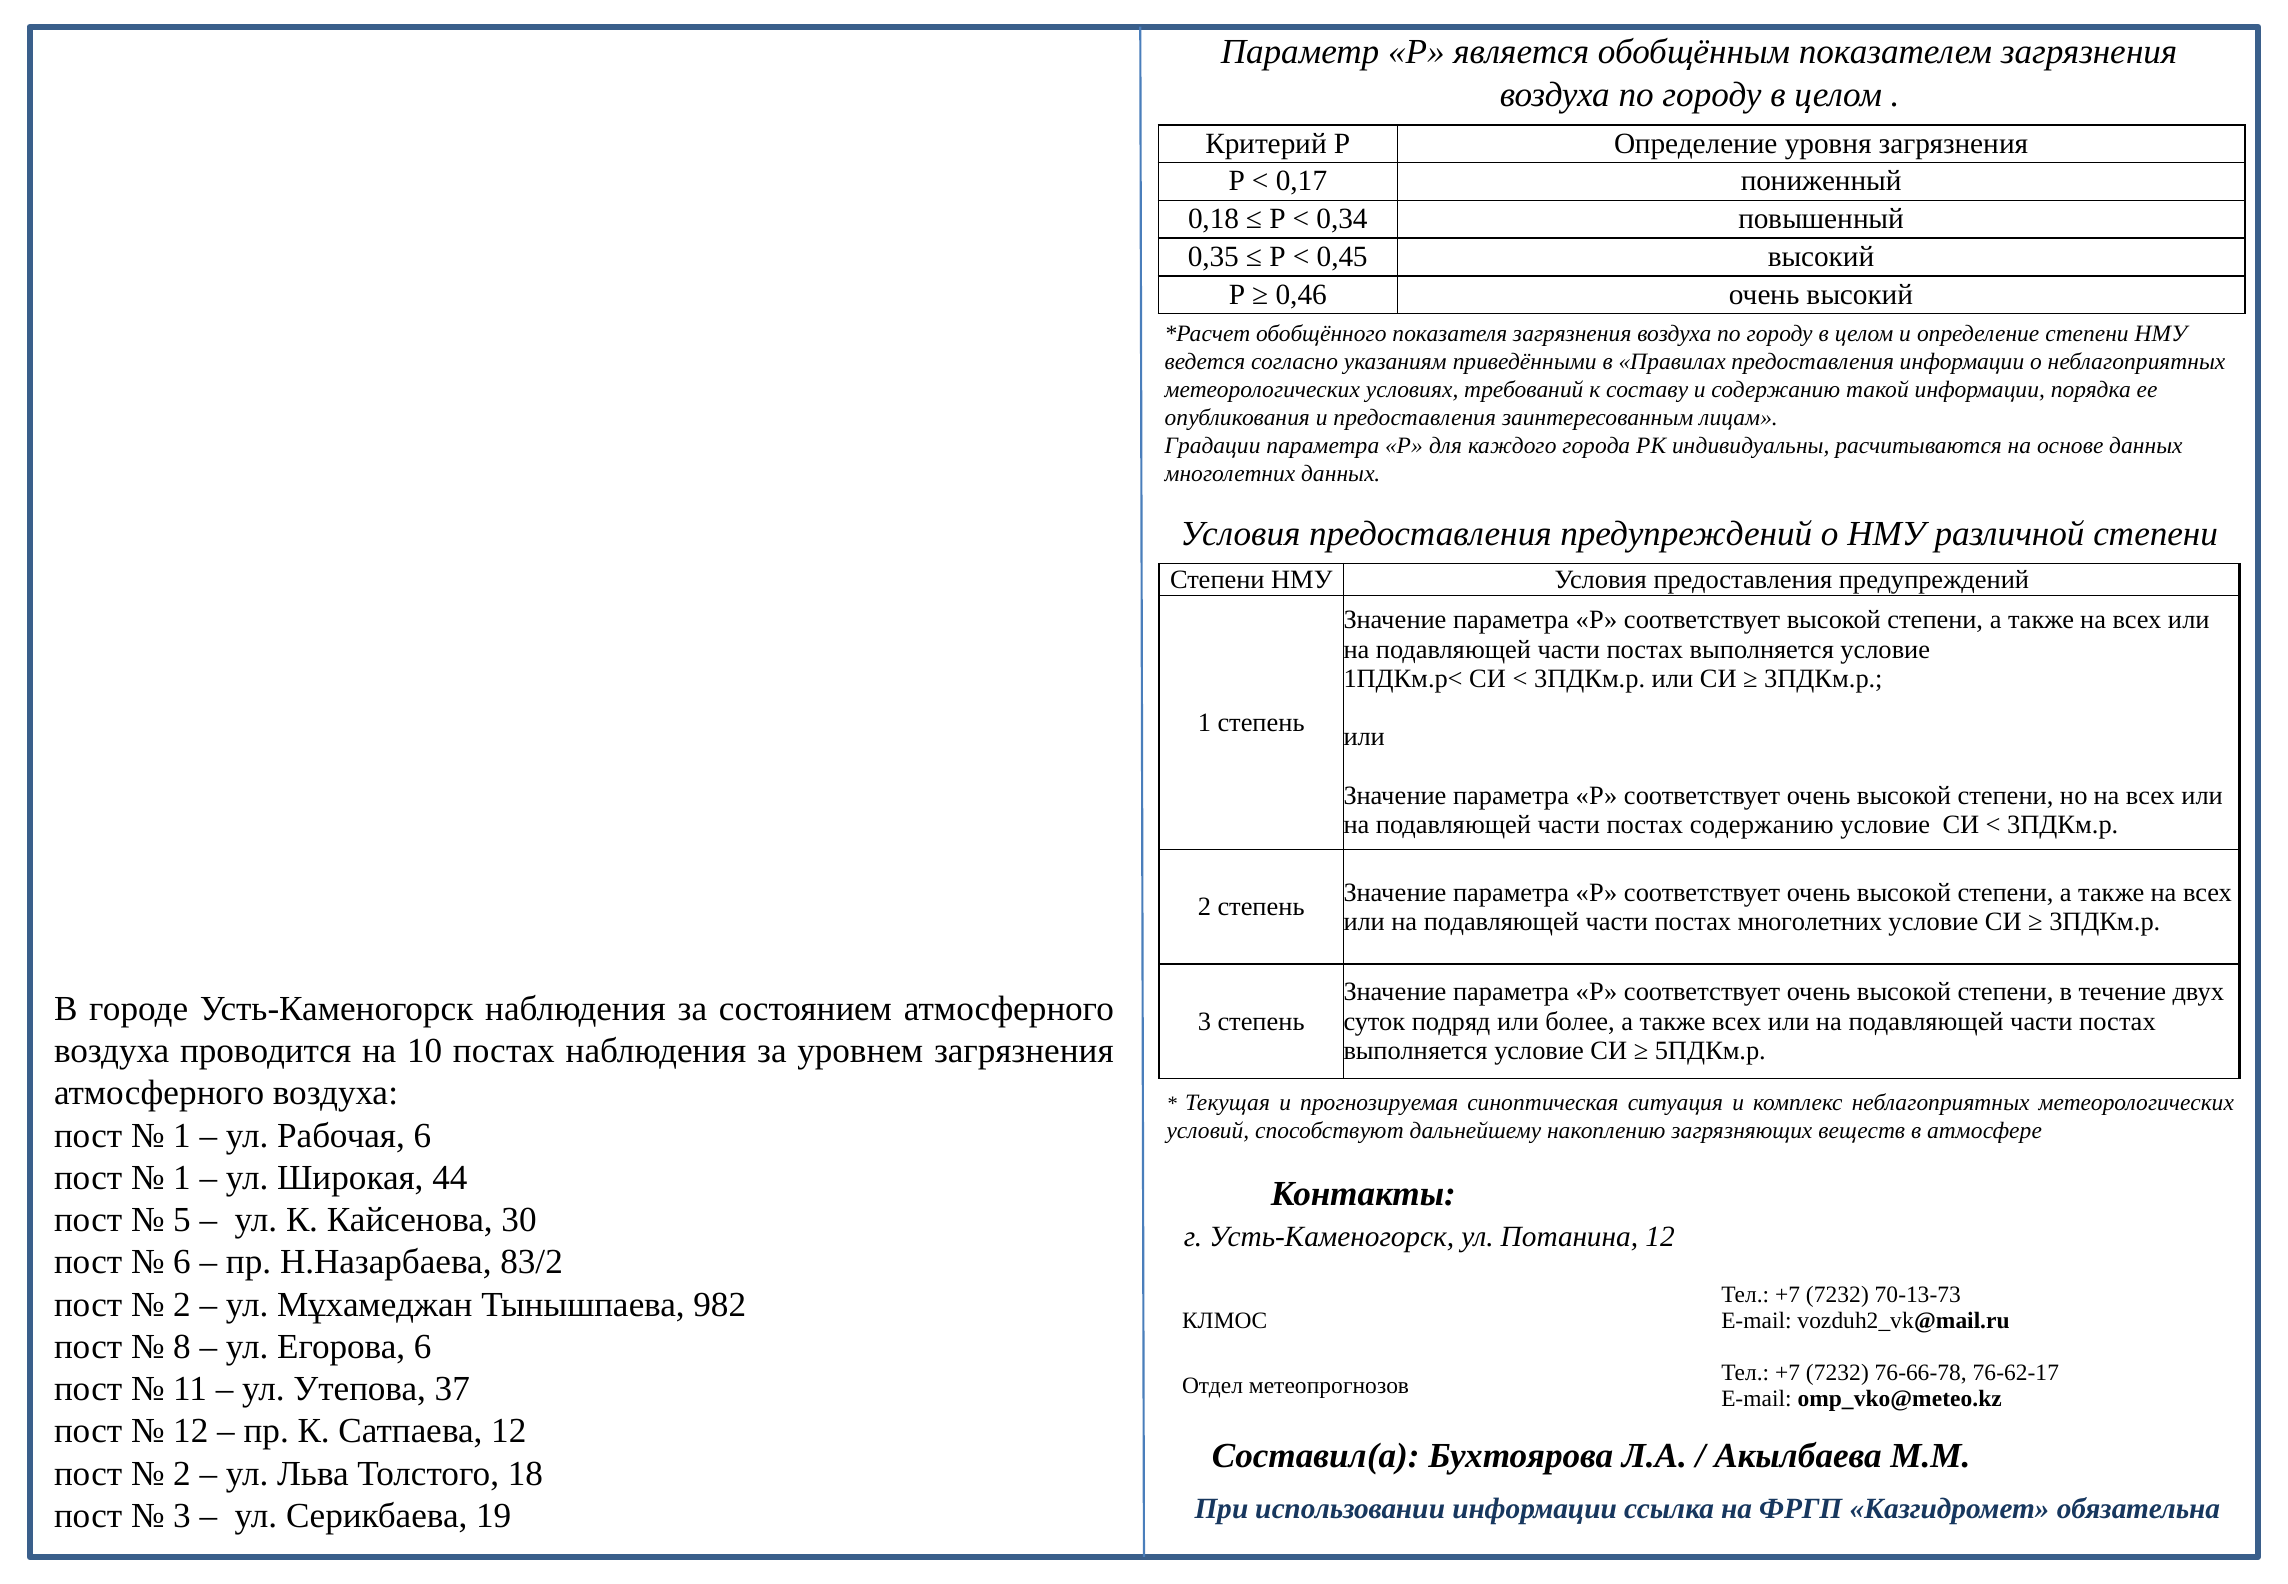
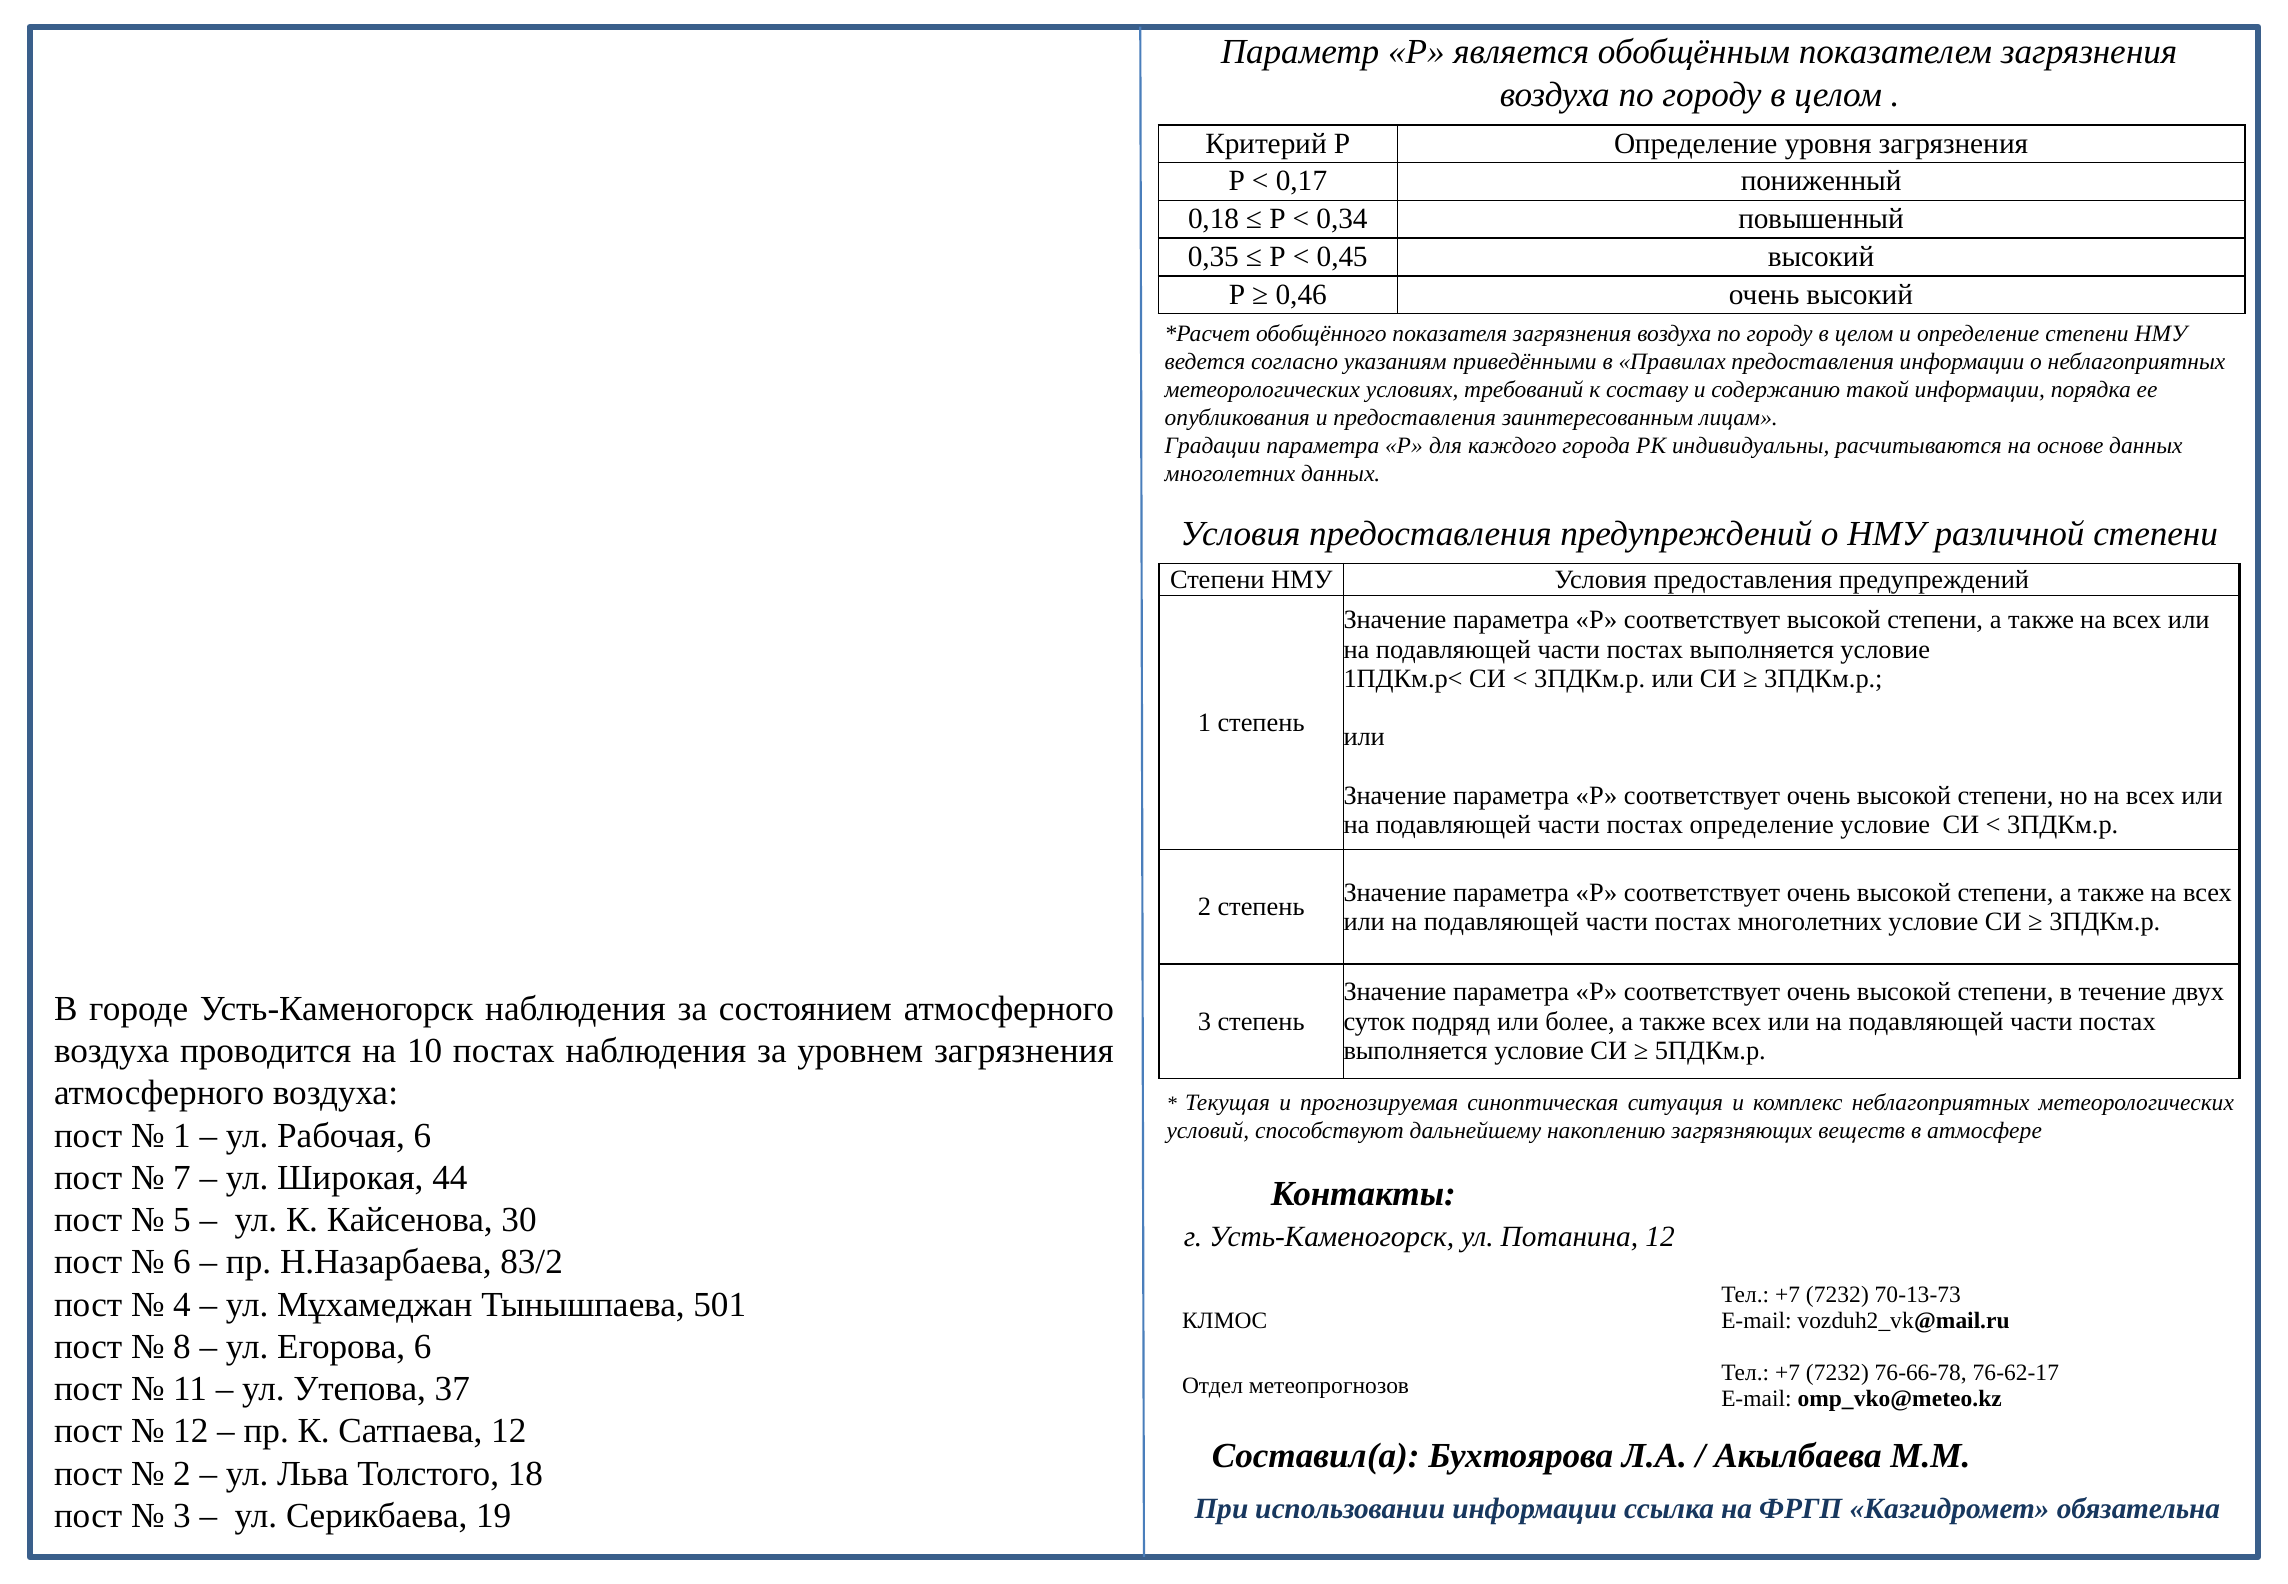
постах содержанию: содержанию -> определение
1 at (182, 1178): 1 -> 7
2 at (182, 1304): 2 -> 4
982: 982 -> 501
